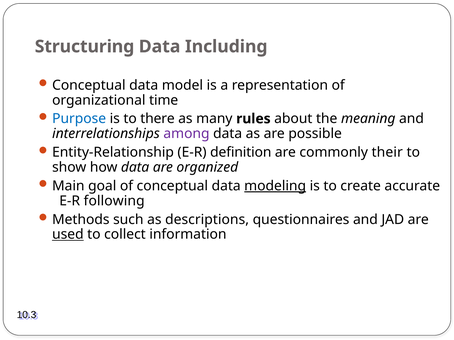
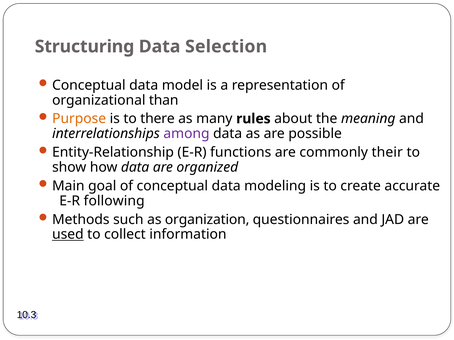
Including: Including -> Selection
time: time -> than
Purpose colour: blue -> orange
definition: definition -> functions
modeling underline: present -> none
descriptions: descriptions -> organization
